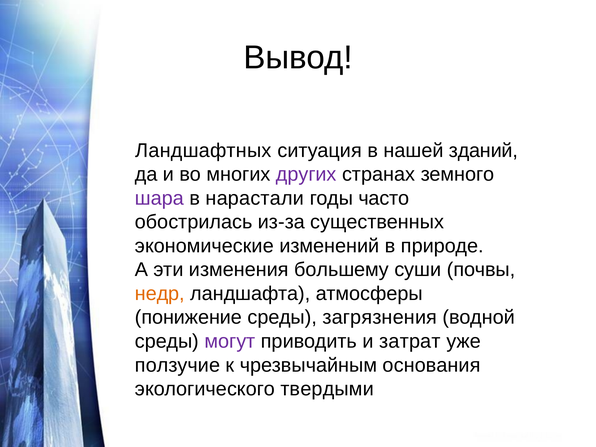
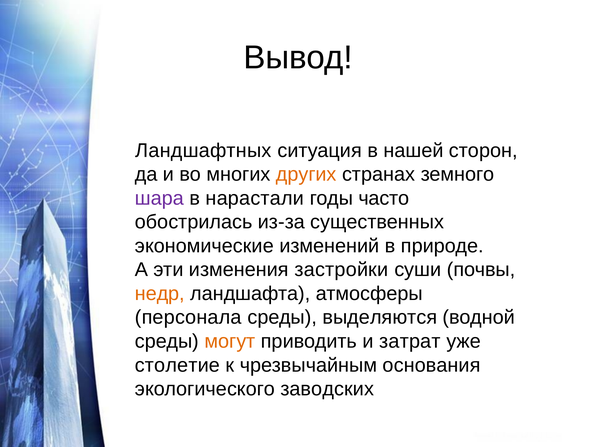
зданий: зданий -> сторон
других colour: purple -> orange
большему: большему -> застройки
понижение: понижение -> персонала
загрязнения: загрязнения -> выделяются
могут colour: purple -> orange
ползучие: ползучие -> столетие
твердыми: твердыми -> заводских
